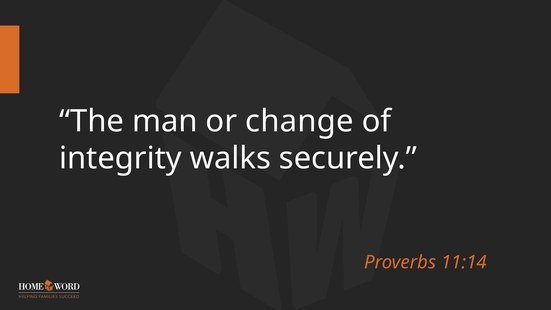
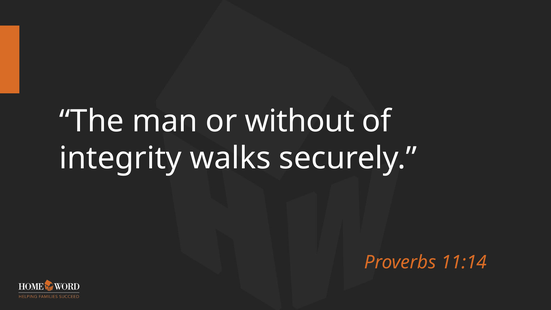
change: change -> without
